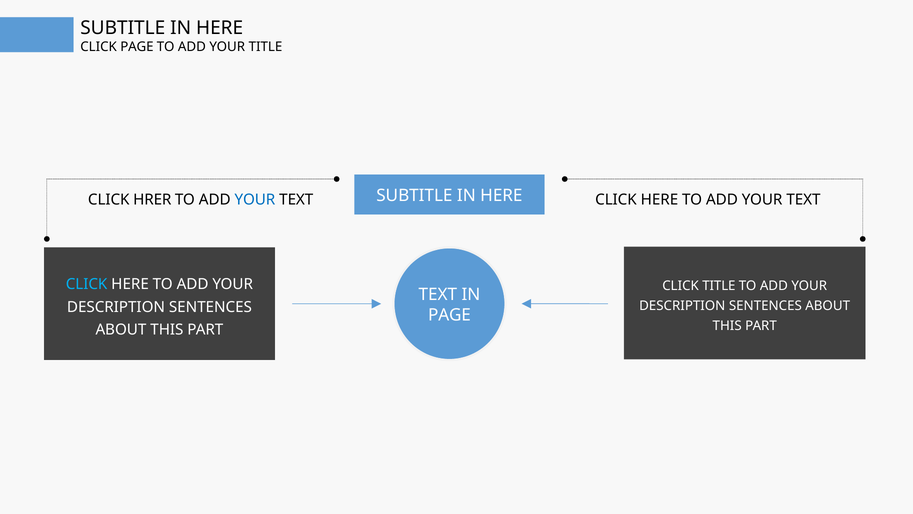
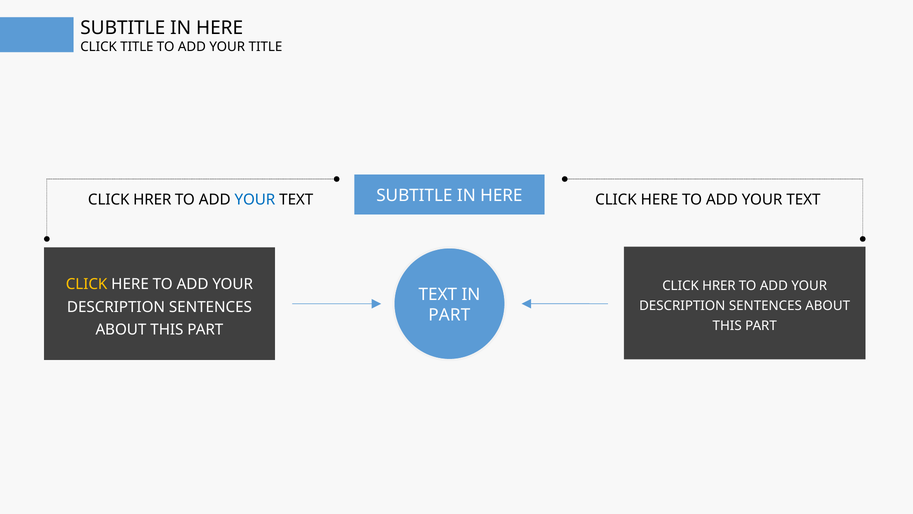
CLICK PAGE: PAGE -> TITLE
CLICK at (87, 284) colour: light blue -> yellow
TITLE at (719, 286): TITLE -> HRER
PAGE at (449, 315): PAGE -> PART
